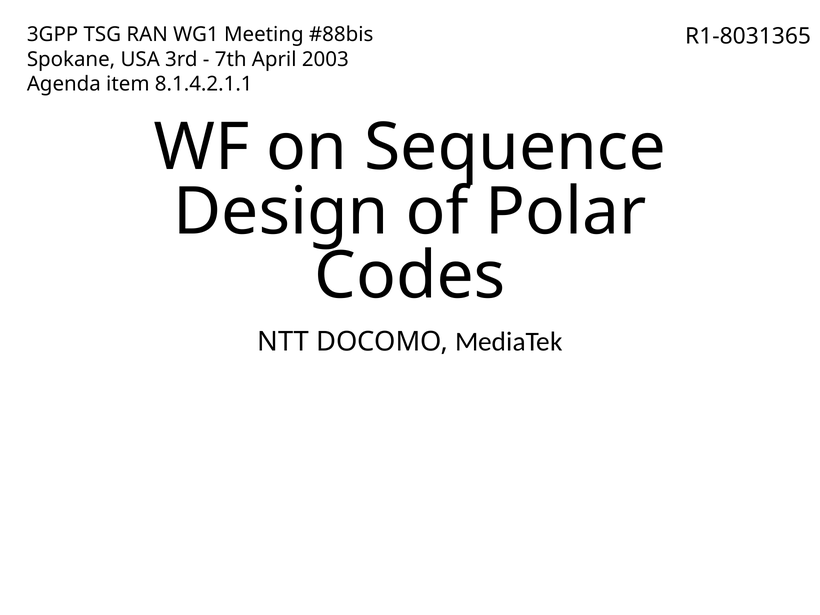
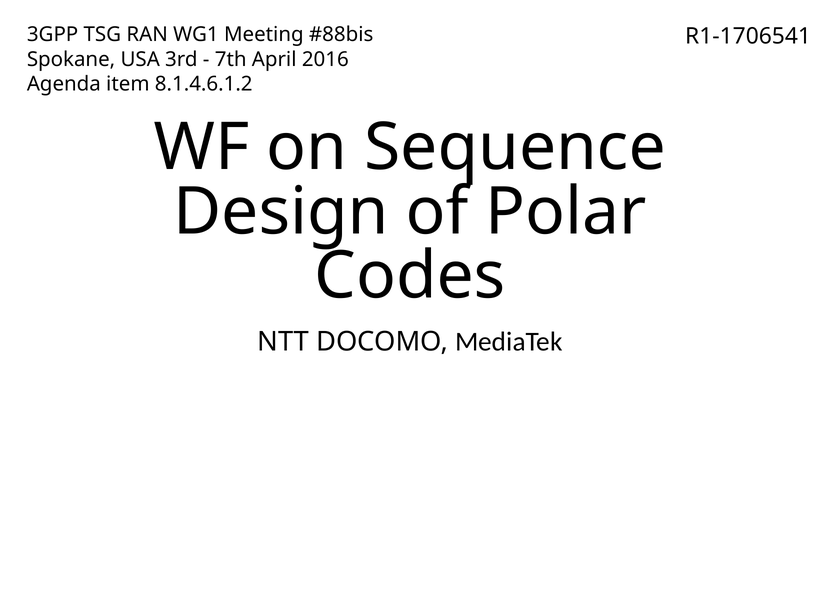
R1-8031365: R1-8031365 -> R1-1706541
2003: 2003 -> 2016
8.1.4.2.1.1: 8.1.4.2.1.1 -> 8.1.4.6.1.2
